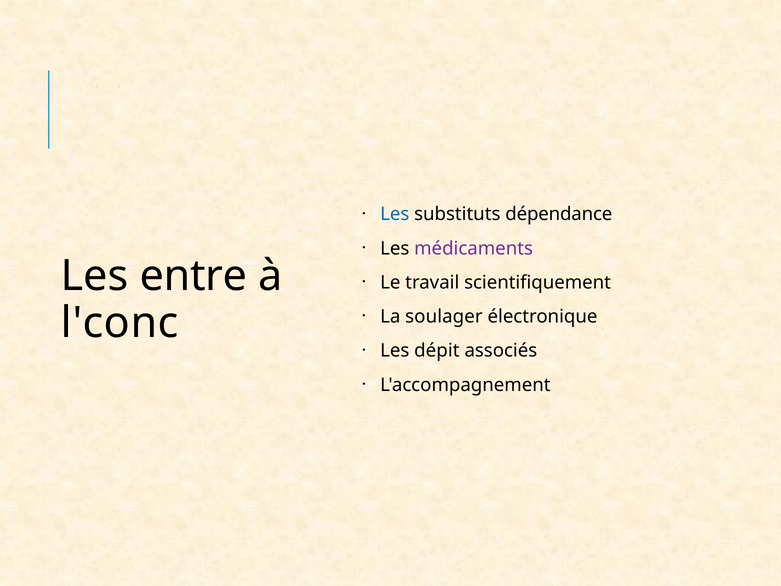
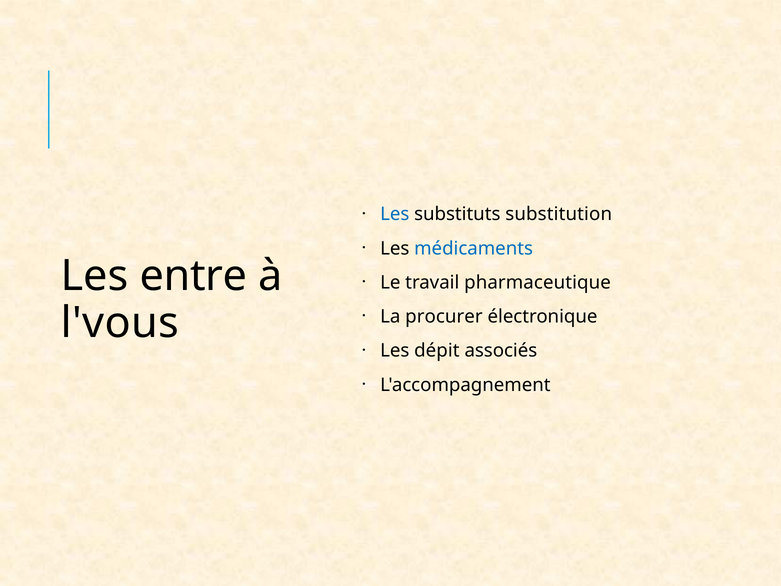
dépendance: dépendance -> substitution
médicaments colour: purple -> blue
scientifiquement: scientifiquement -> pharmaceutique
l'conc: l'conc -> l'vous
soulager: soulager -> procurer
